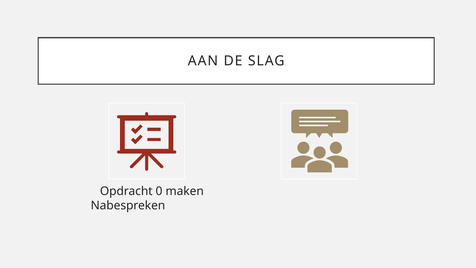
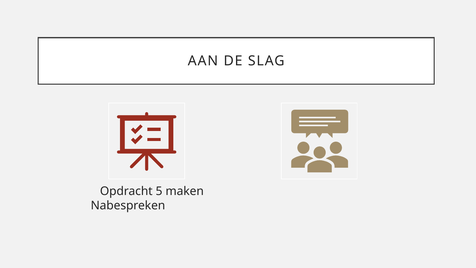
0: 0 -> 5
